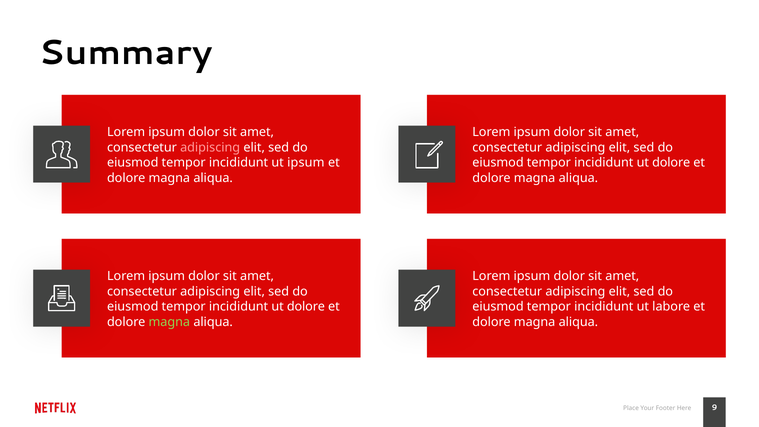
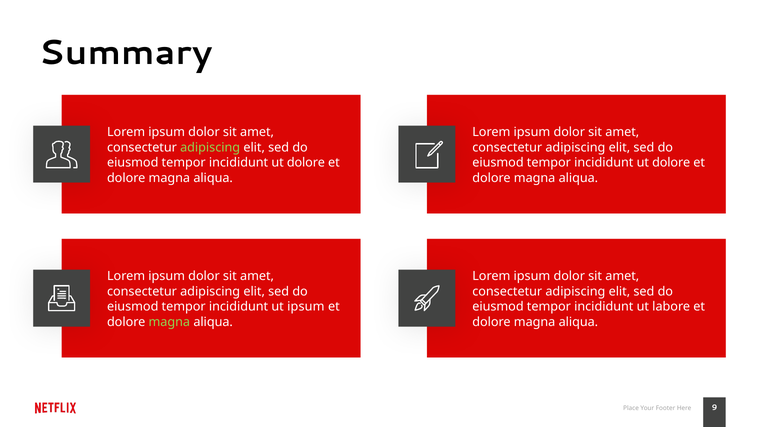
adipiscing at (210, 147) colour: pink -> light green
ipsum at (306, 163): ipsum -> dolore
dolore at (306, 307): dolore -> ipsum
